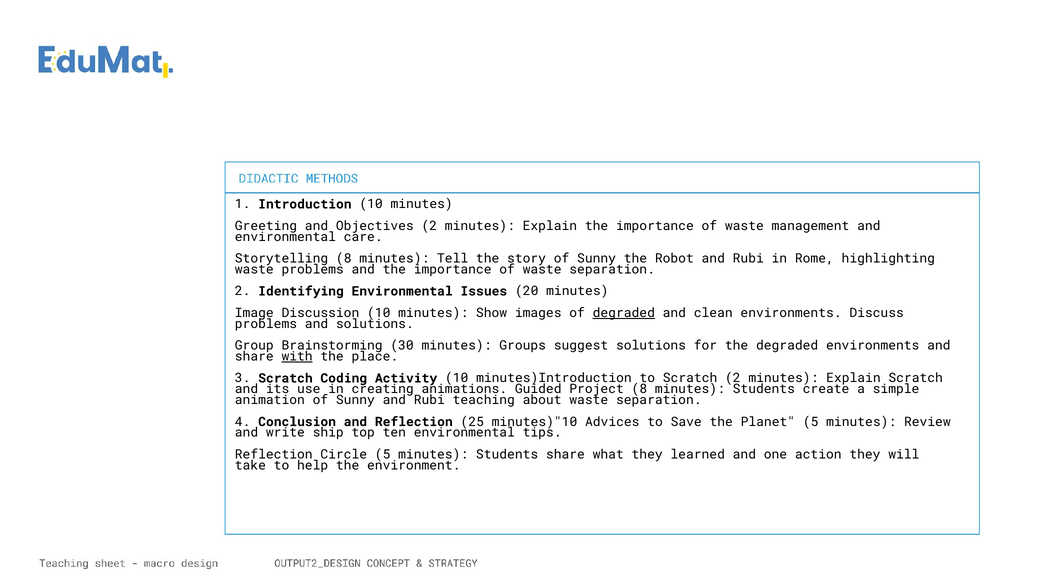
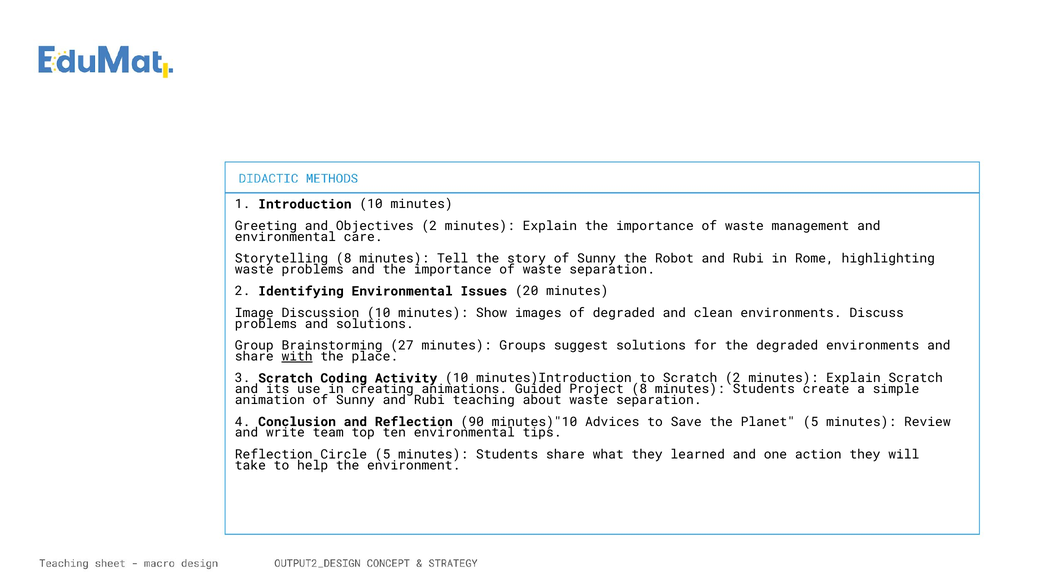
degraded at (624, 313) underline: present -> none
30: 30 -> 27
25: 25 -> 90
ship: ship -> team
